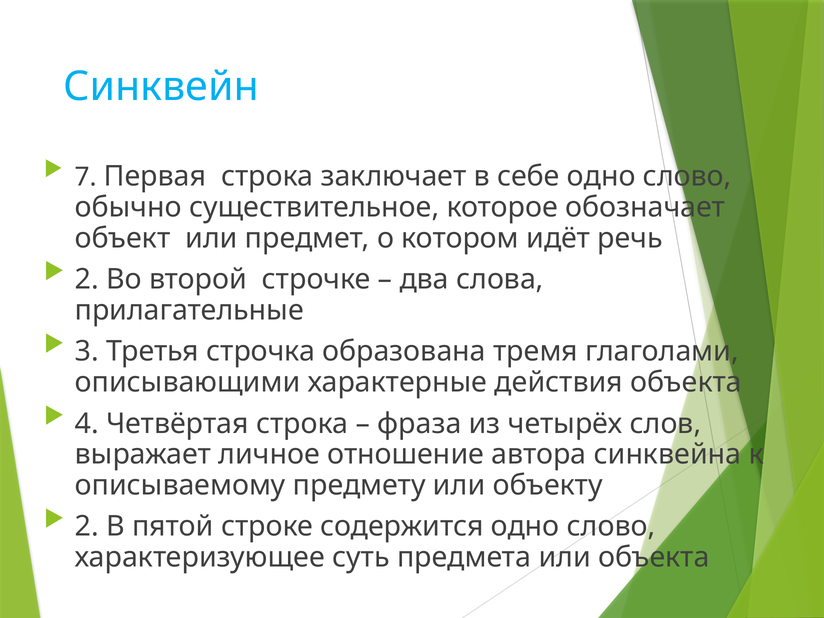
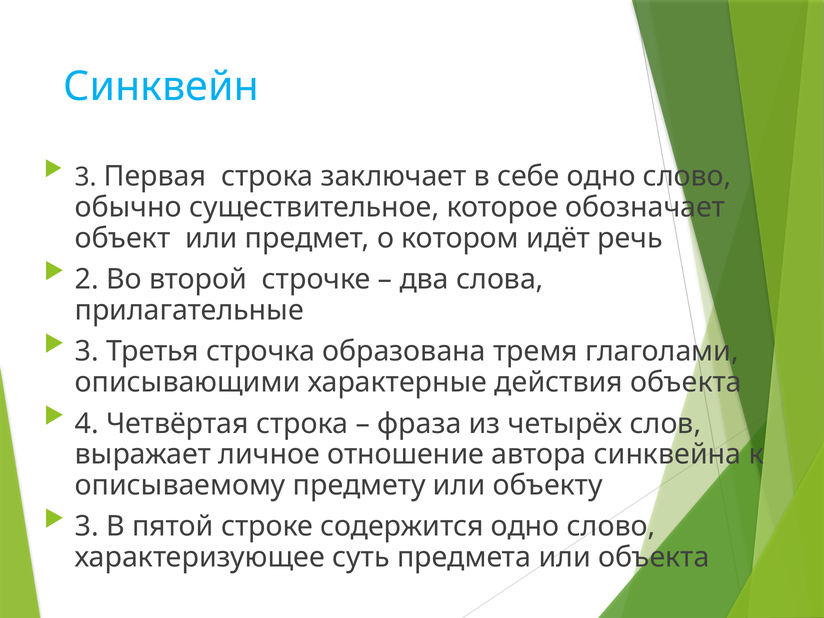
7 at (86, 177): 7 -> 3
2 at (87, 527): 2 -> 3
